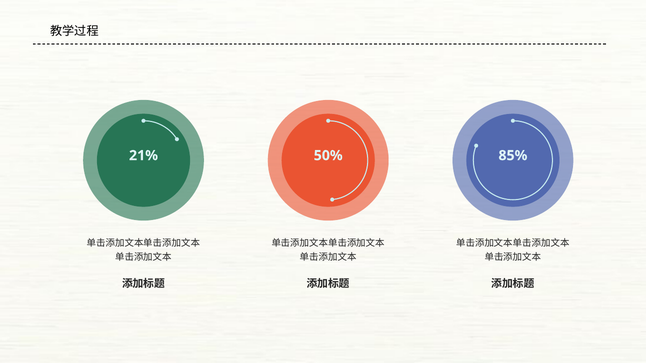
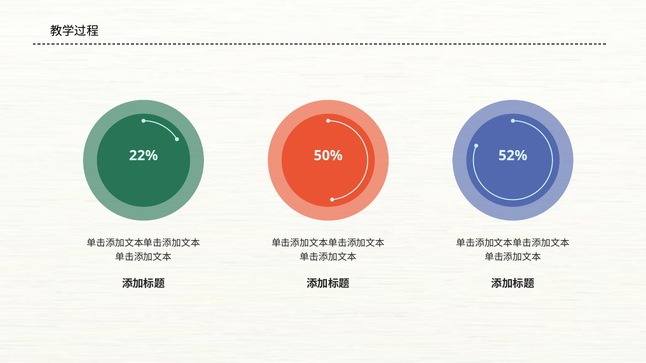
21%: 21% -> 22%
85%: 85% -> 52%
